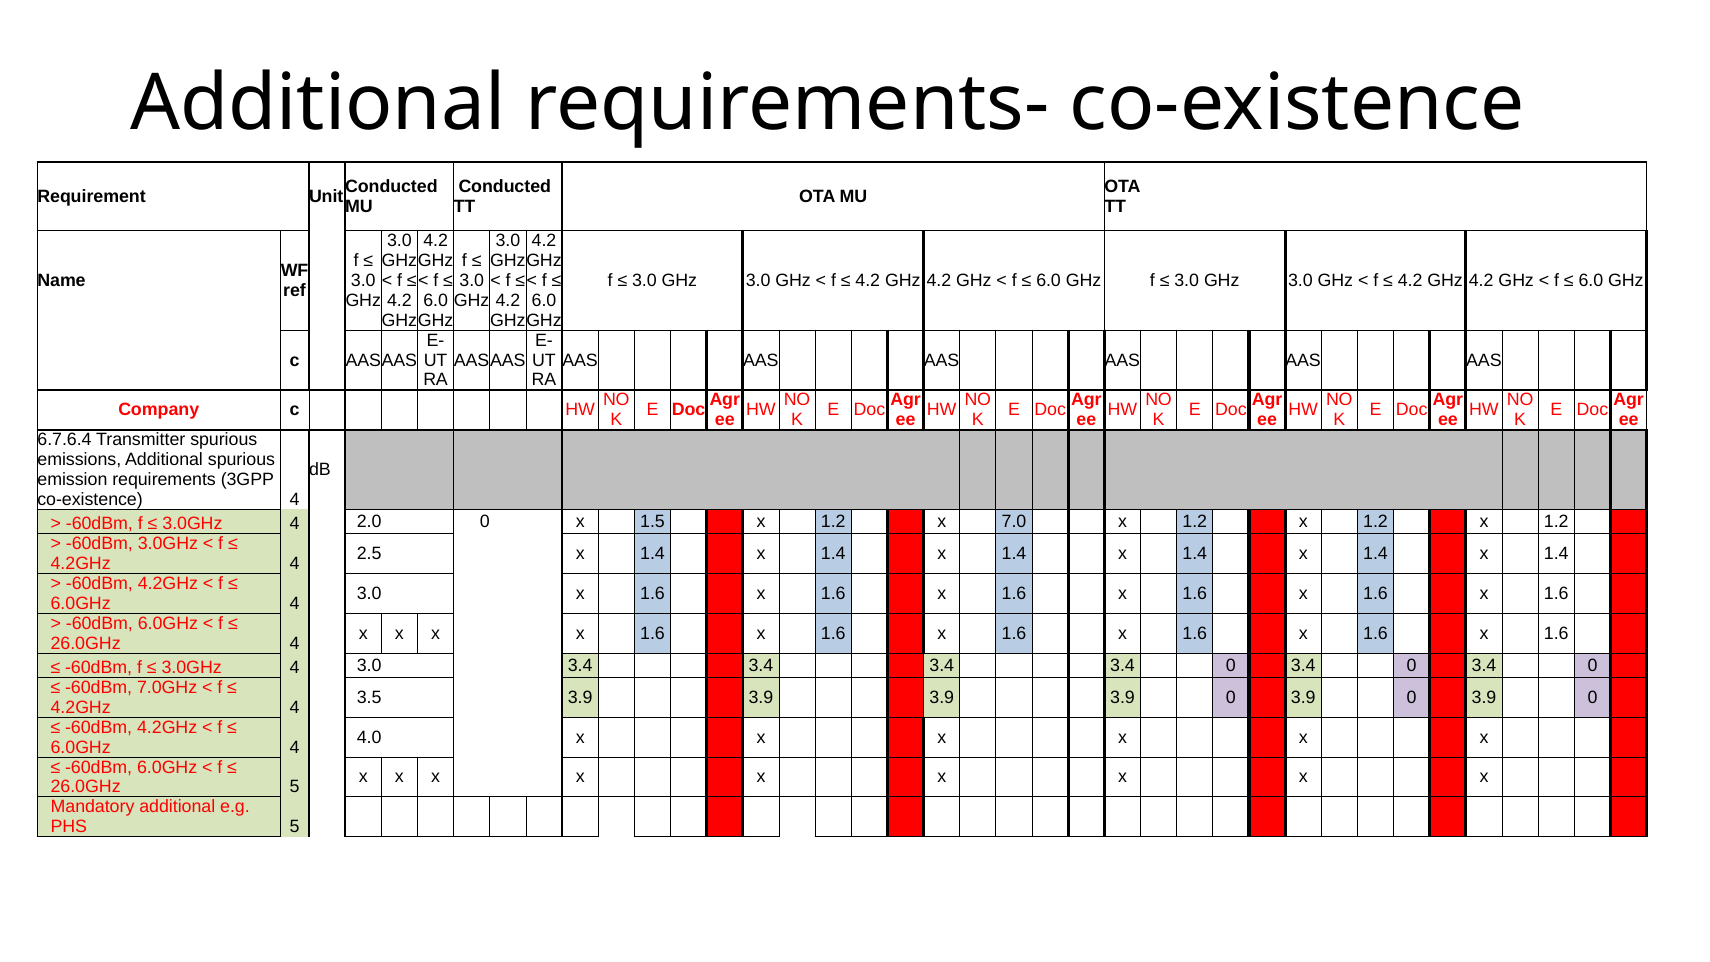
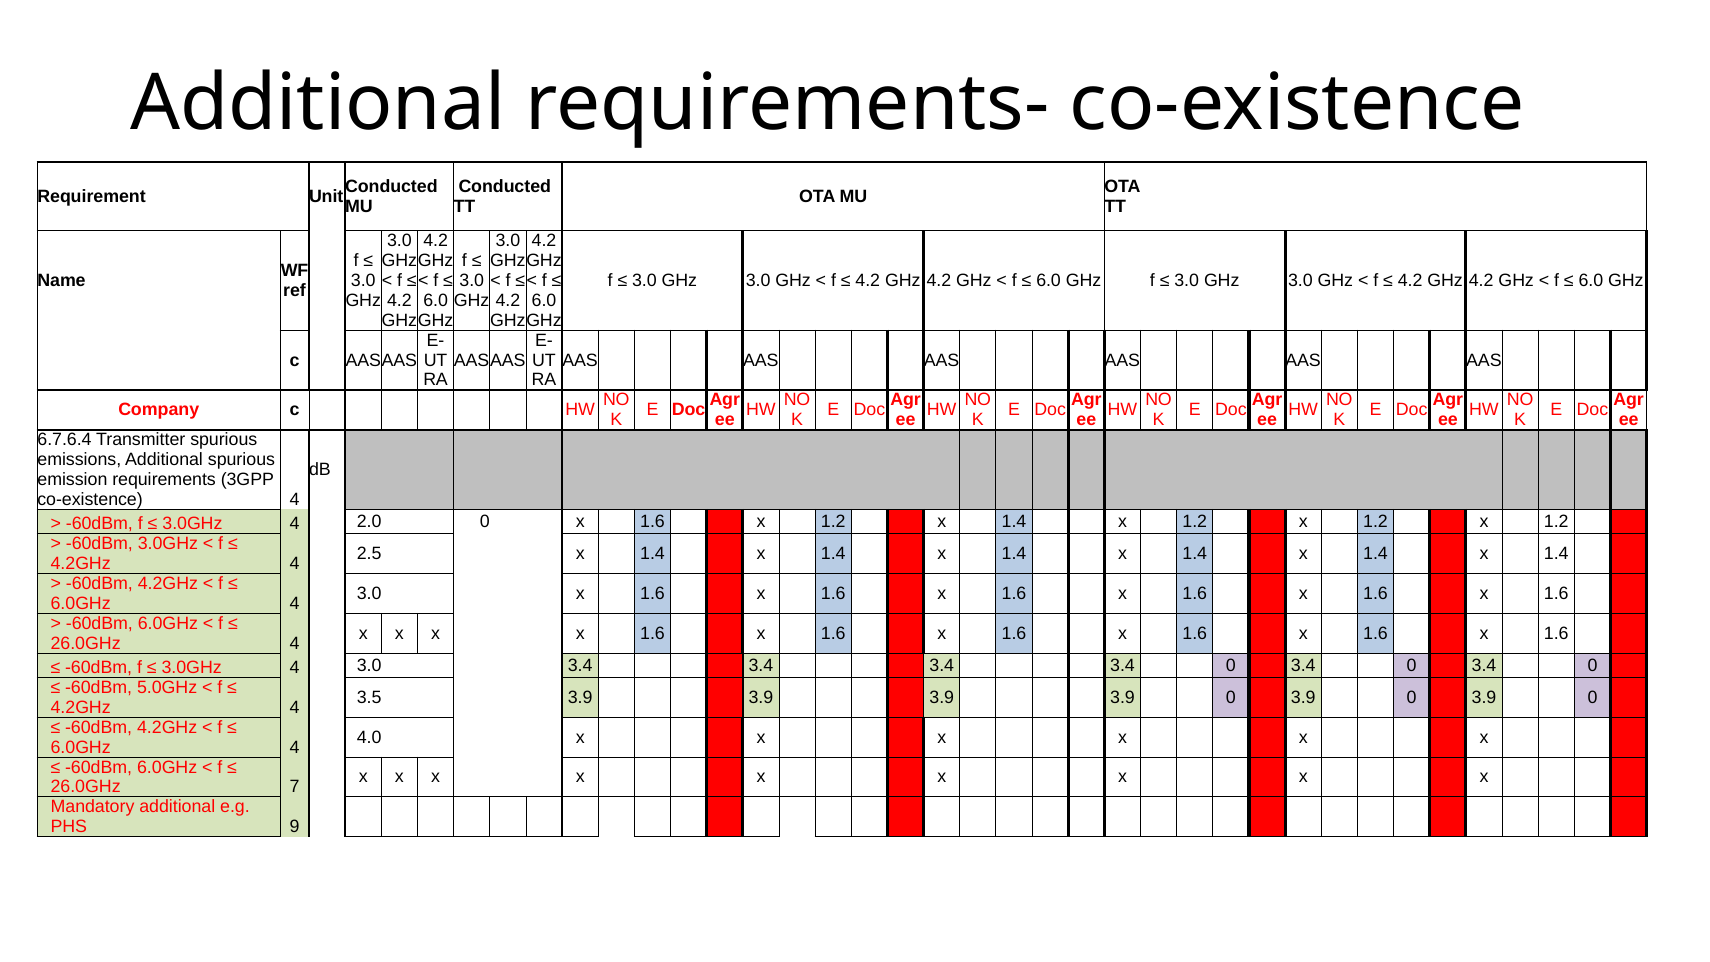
0 x 1.5: 1.5 -> 1.6
1.2 x 7.0: 7.0 -> 1.4
7.0GHz: 7.0GHz -> 5.0GHz
26.0GHz 5: 5 -> 7
PHS 5: 5 -> 9
